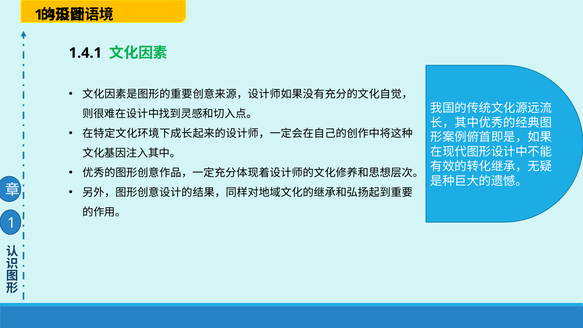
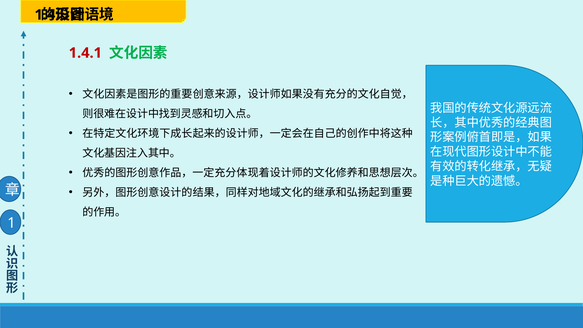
1.4.1 colour: black -> red
